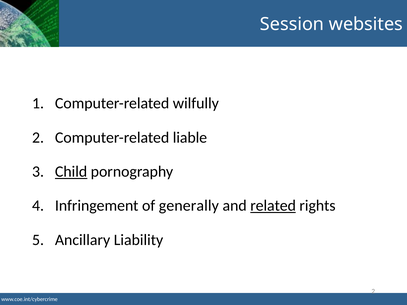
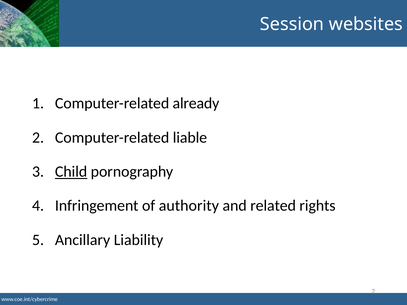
wilfully: wilfully -> already
generally: generally -> authority
related underline: present -> none
